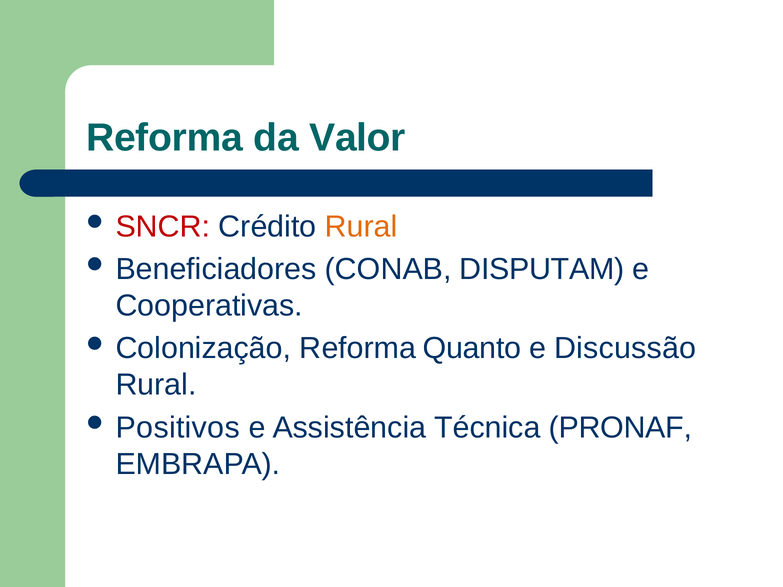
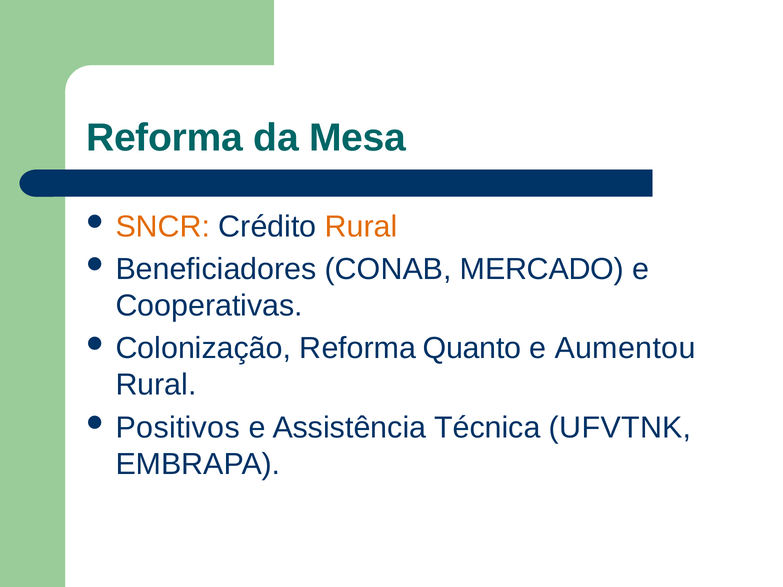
Valor: Valor -> Mesa
SNCR colour: red -> orange
DISPUTAM: DISPUTAM -> MERCADO
Discussão: Discussão -> Aumentou
PRONAF: PRONAF -> UFVTNK
